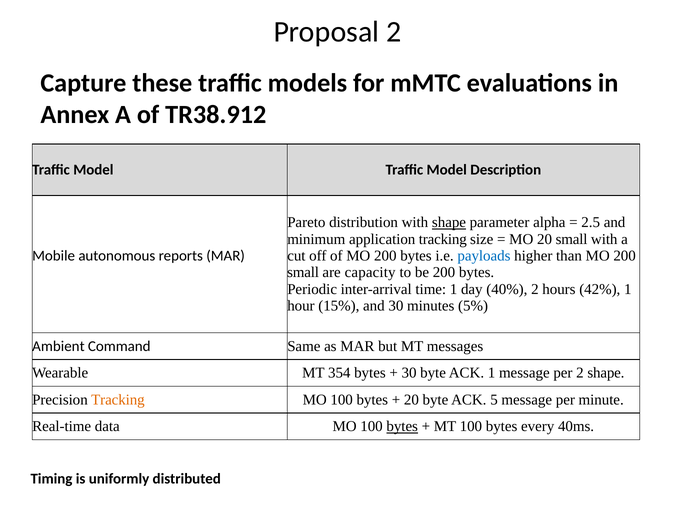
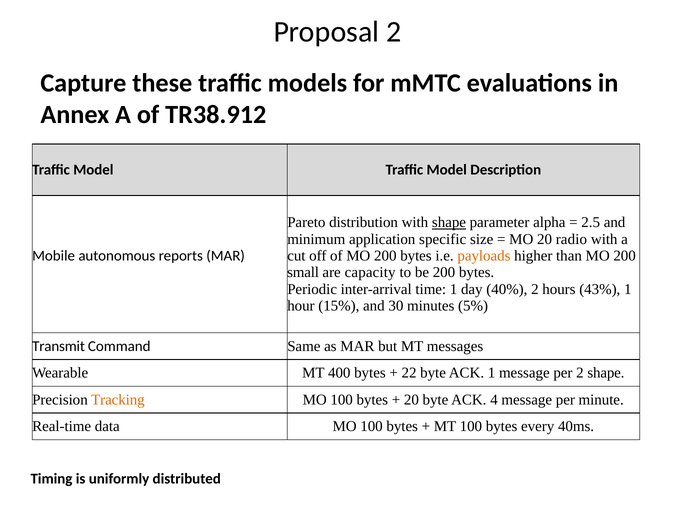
application tracking: tracking -> specific
20 small: small -> radio
payloads colour: blue -> orange
42%: 42% -> 43%
Ambient: Ambient -> Transmit
354: 354 -> 400
30 at (409, 373): 30 -> 22
5: 5 -> 4
bytes at (402, 427) underline: present -> none
